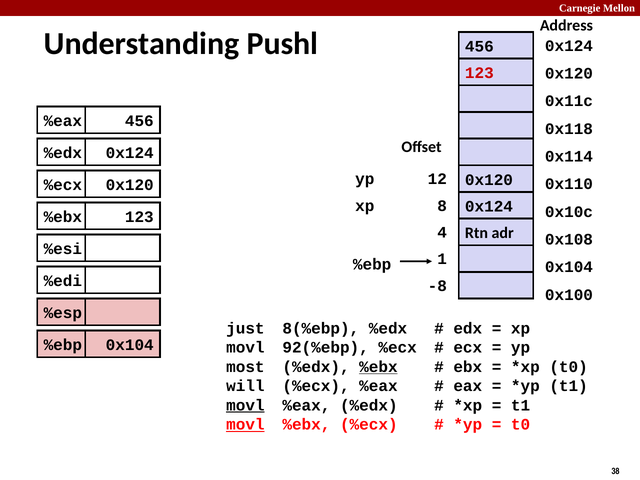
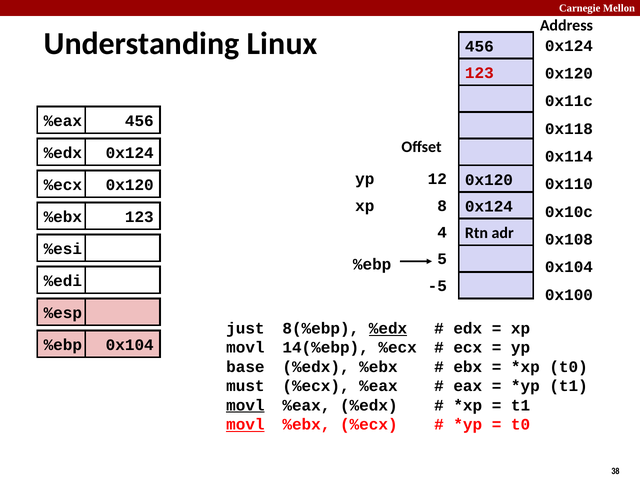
Pushl: Pushl -> Linux
1: 1 -> 5
-8: -8 -> -5
%edx at (388, 328) underline: none -> present
92(%ebp: 92(%ebp -> 14(%ebp
most: most -> base
%ebx at (378, 367) underline: present -> none
will: will -> must
